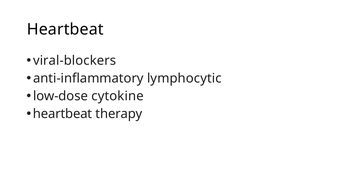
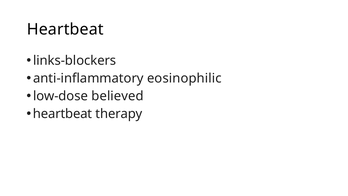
viral-blockers: viral-blockers -> links-blockers
lymphocytic: lymphocytic -> eosinophilic
cytokine: cytokine -> believed
